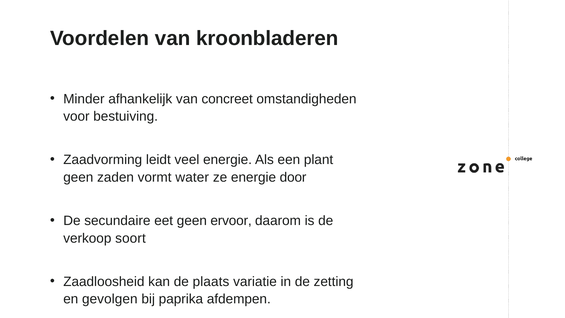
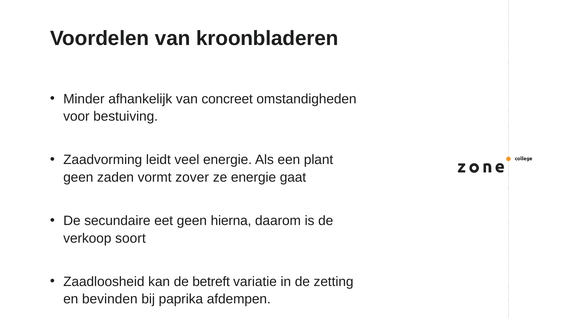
water: water -> zover
door: door -> gaat
ervoor: ervoor -> hierna
plaats: plaats -> betreft
gevolgen: gevolgen -> bevinden
